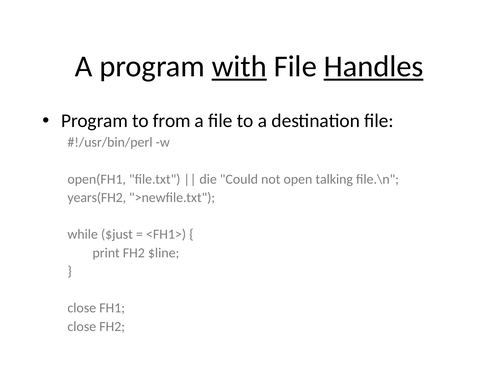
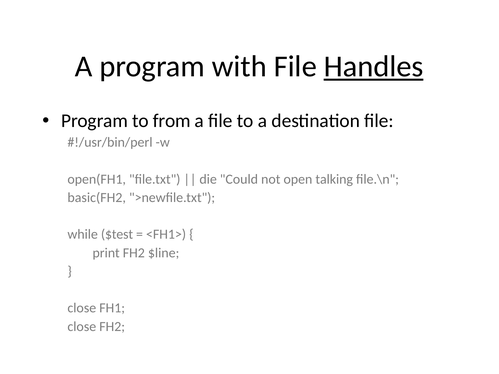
with underline: present -> none
years(FH2: years(FH2 -> basic(FH2
$just: $just -> $test
